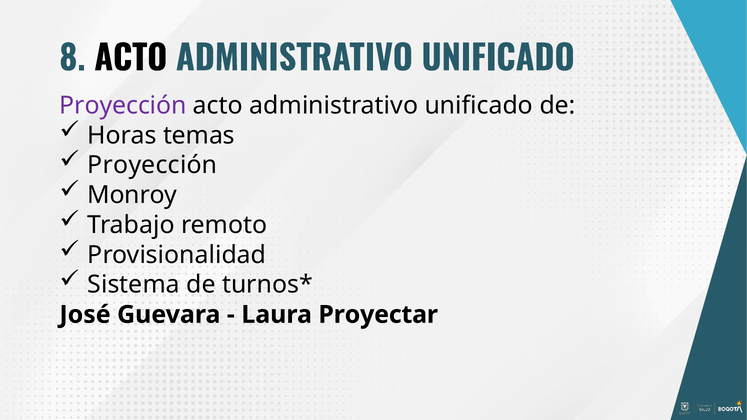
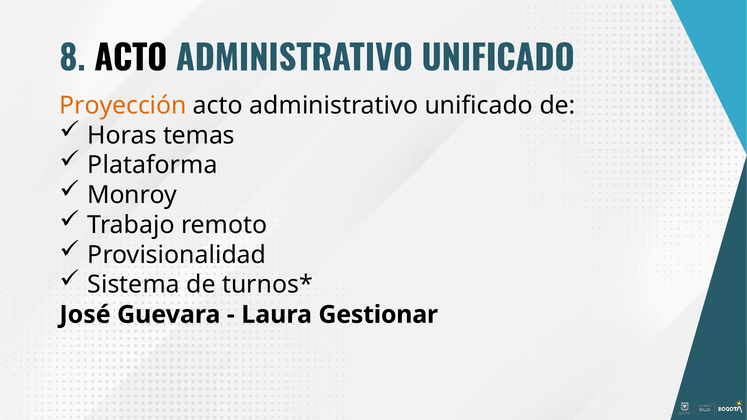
Proyección at (123, 106) colour: purple -> orange
Proyección at (152, 165): Proyección -> Plataforma
Proyectar: Proyectar -> Gestionar
